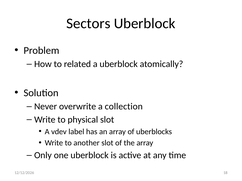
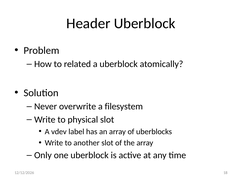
Sectors: Sectors -> Header
collection: collection -> filesystem
